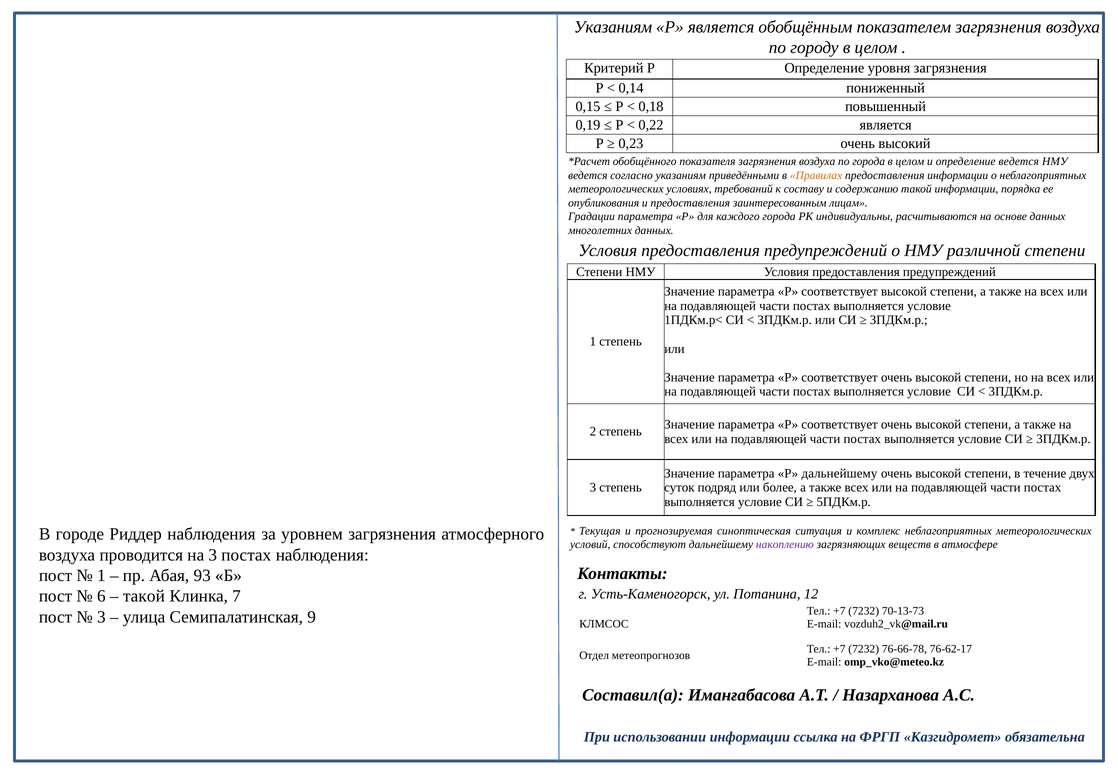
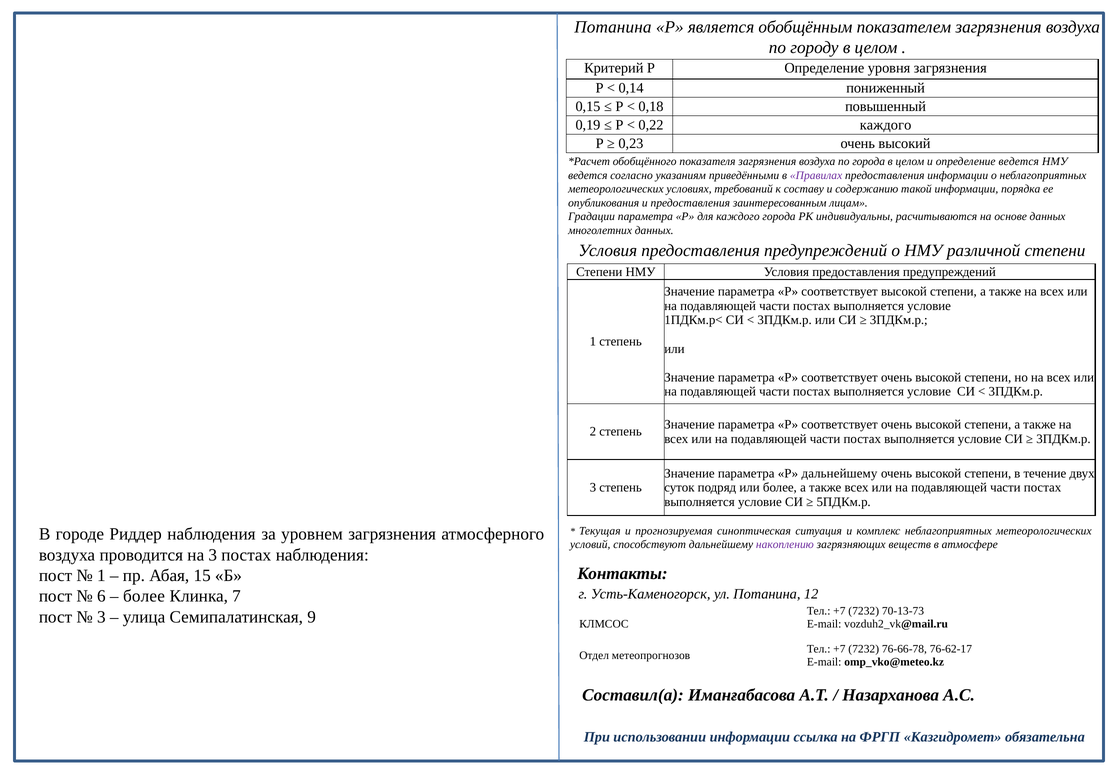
Указаниям at (613, 27): Указаниям -> Потанина
0,22 является: является -> каждого
Правилах colour: orange -> purple
93: 93 -> 15
такой at (144, 596): такой -> более
